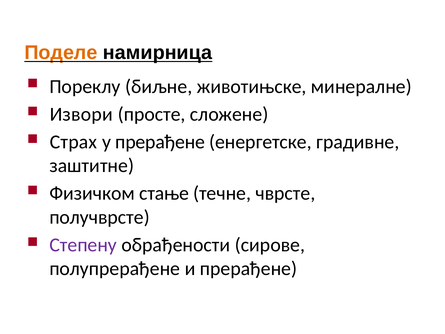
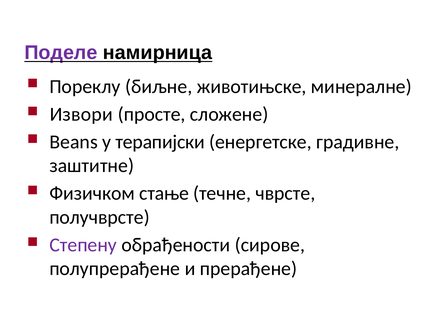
Поделе colour: orange -> purple
Страх: Страх -> Beans
у прерађене: прерађене -> терапијски
